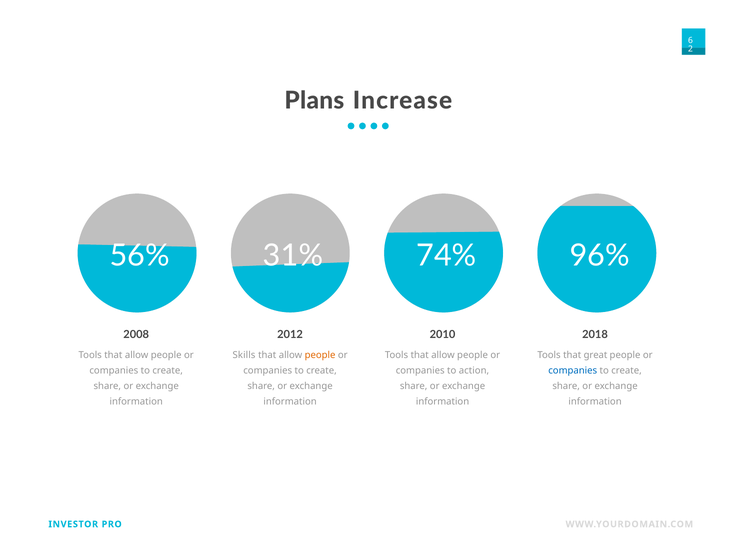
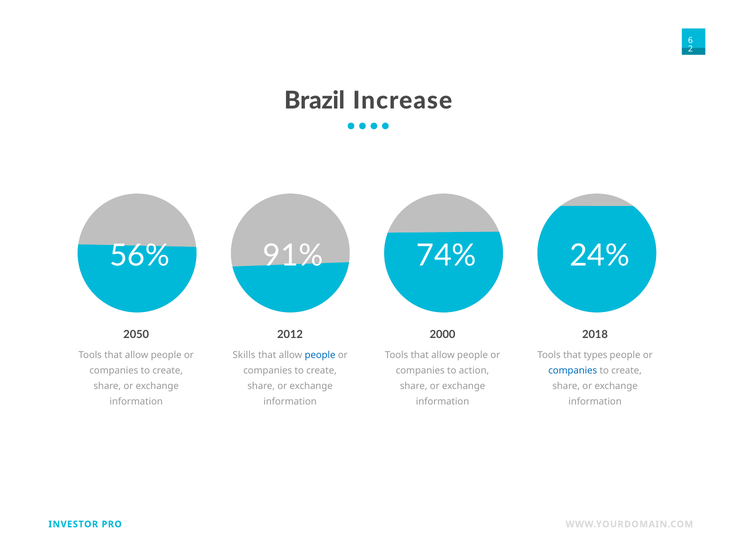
Plans: Plans -> Brazil
31%: 31% -> 91%
96%: 96% -> 24%
2008: 2008 -> 2050
2010: 2010 -> 2000
people at (320, 355) colour: orange -> blue
great: great -> types
